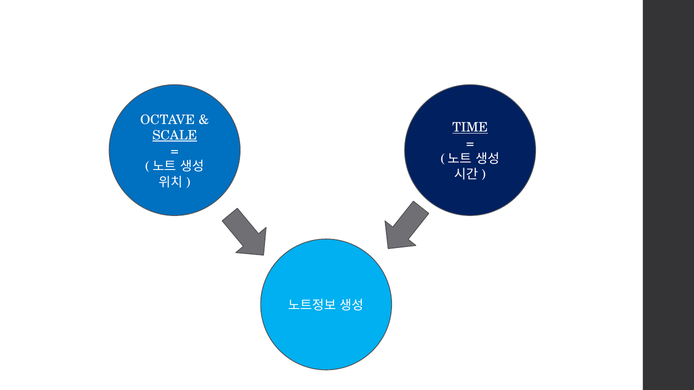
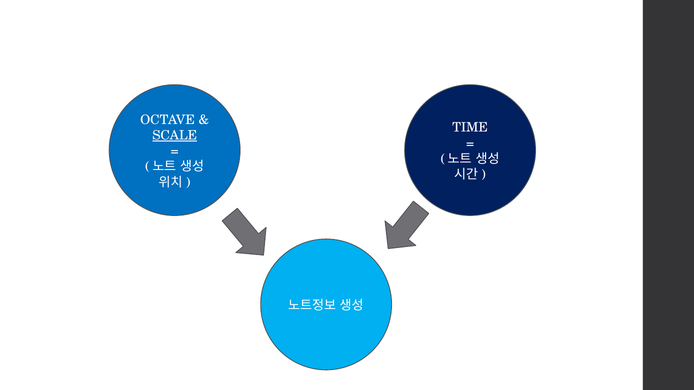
TIME underline: present -> none
